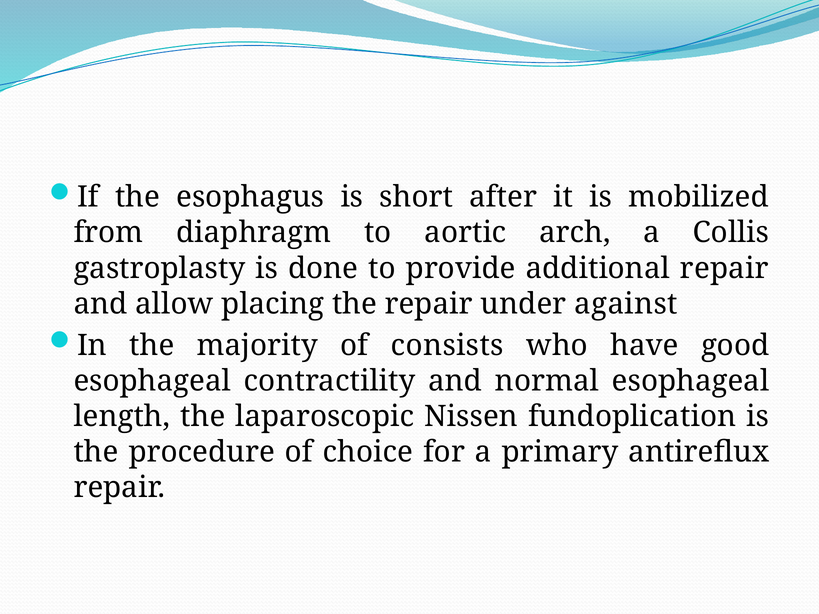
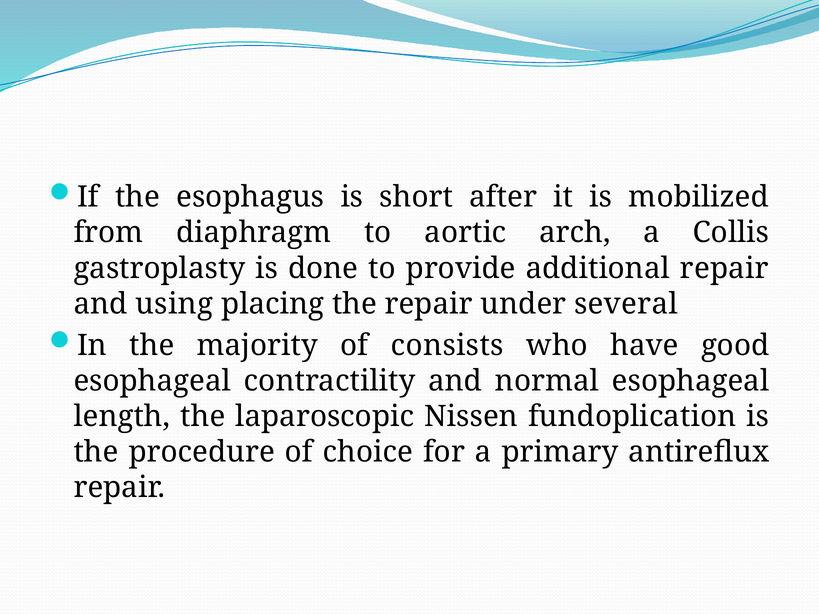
allow: allow -> using
against: against -> several
